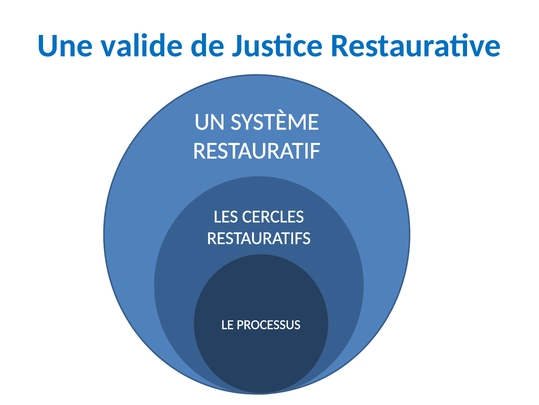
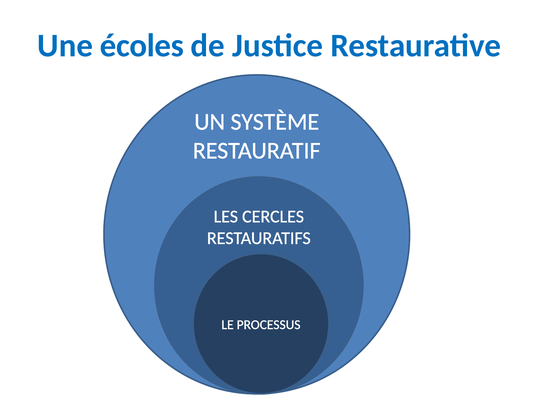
valide: valide -> écoles
